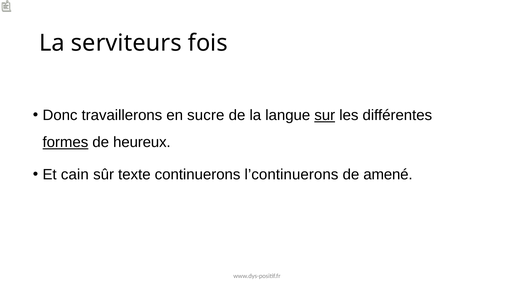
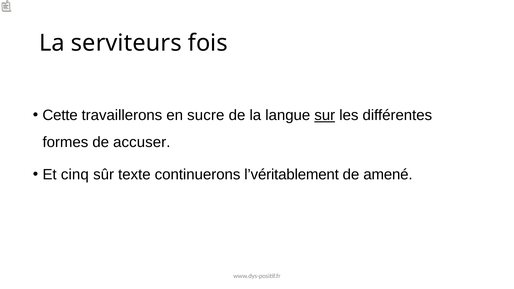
Donc: Donc -> Cette
formes underline: present -> none
heureux: heureux -> accuser
cain: cain -> cinq
l’continuerons: l’continuerons -> l’véritablement
